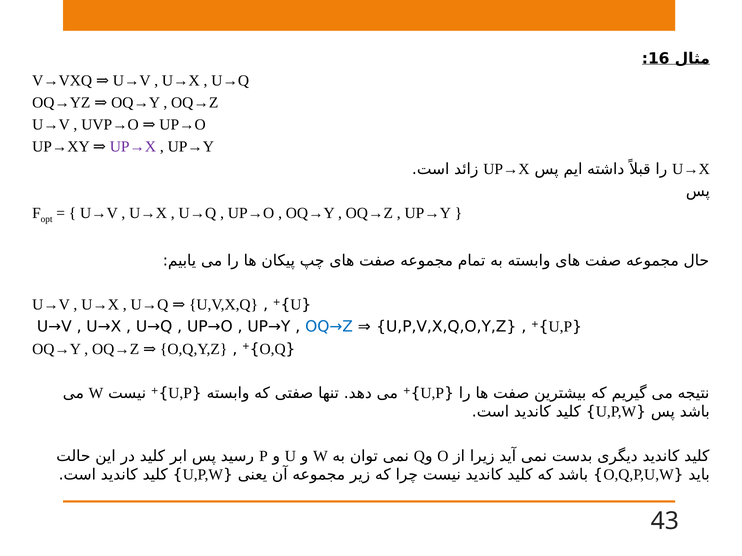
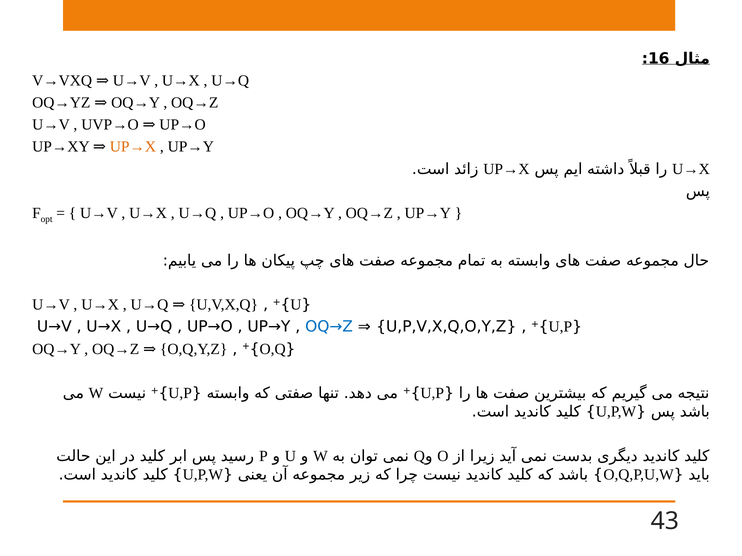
UP→X at (133, 147) colour: purple -> orange
